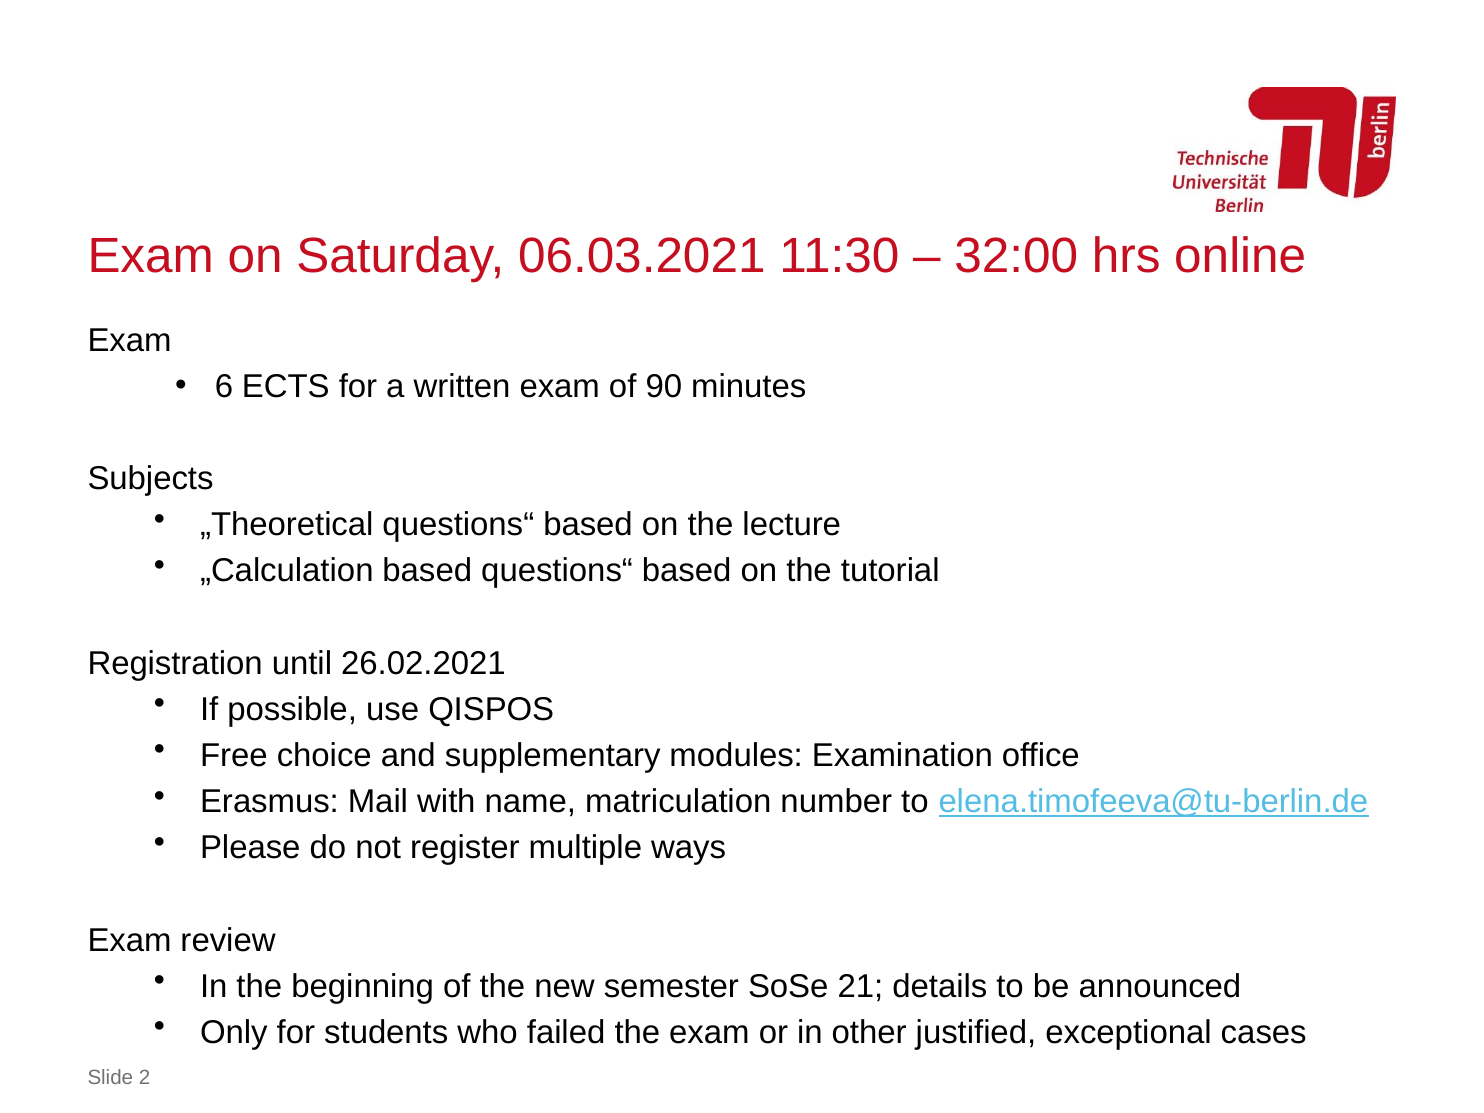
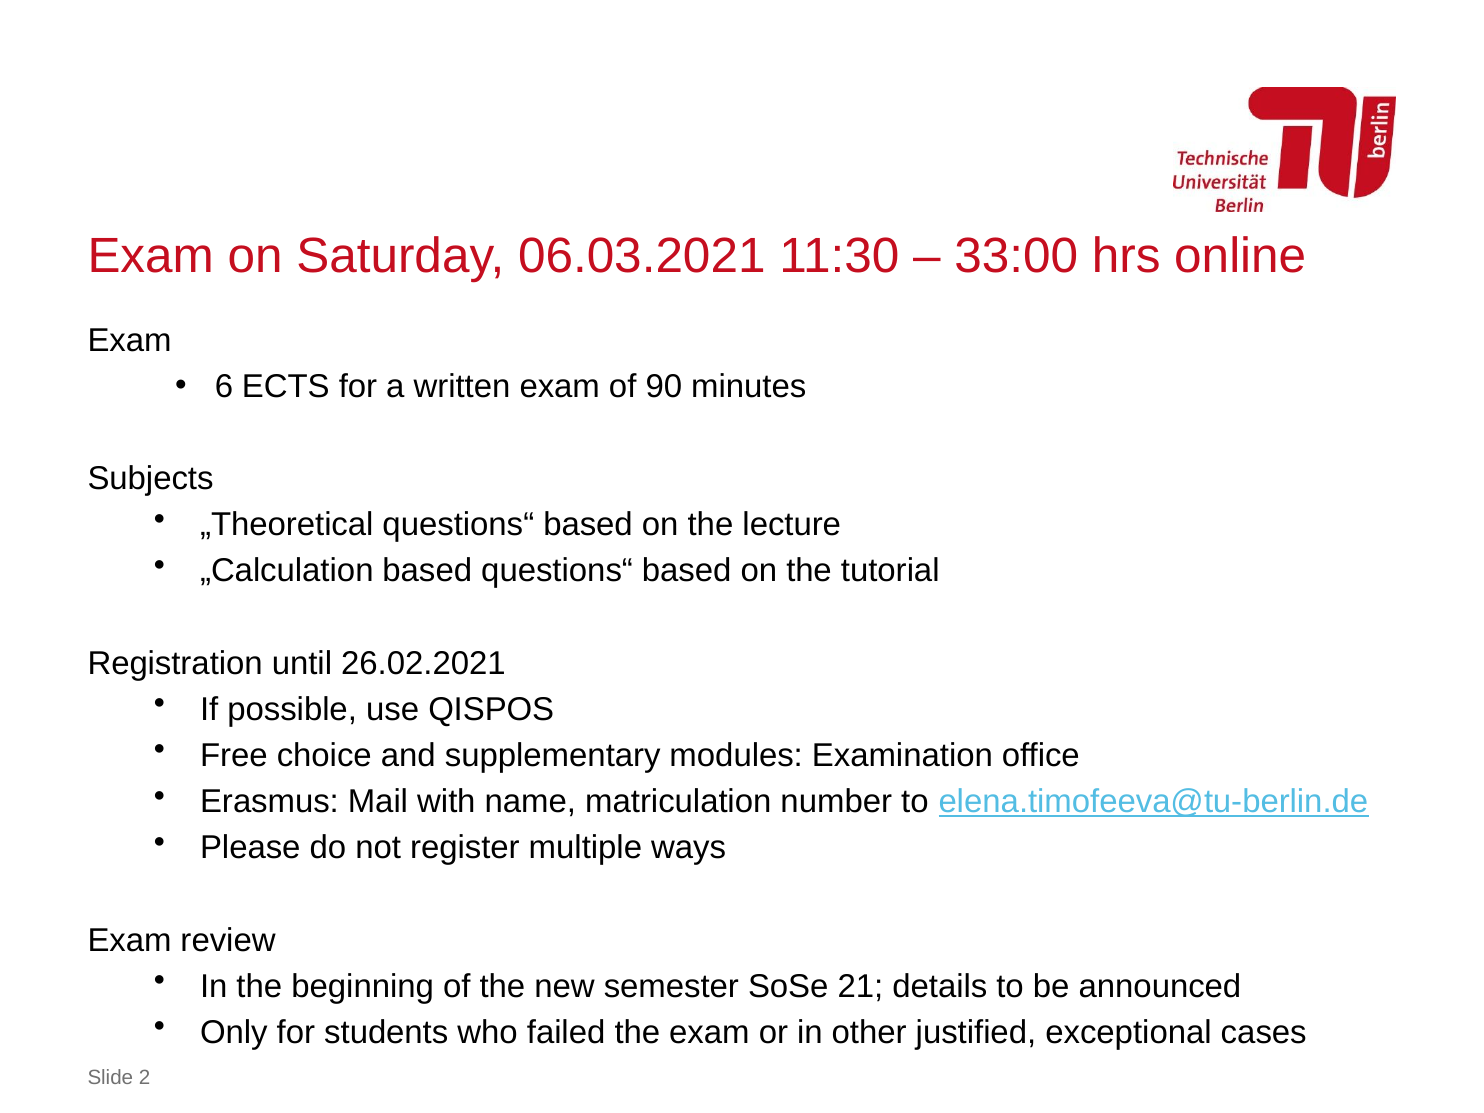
32:00: 32:00 -> 33:00
